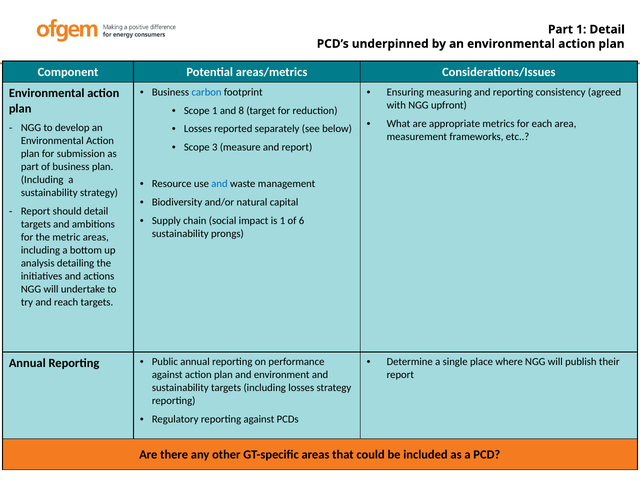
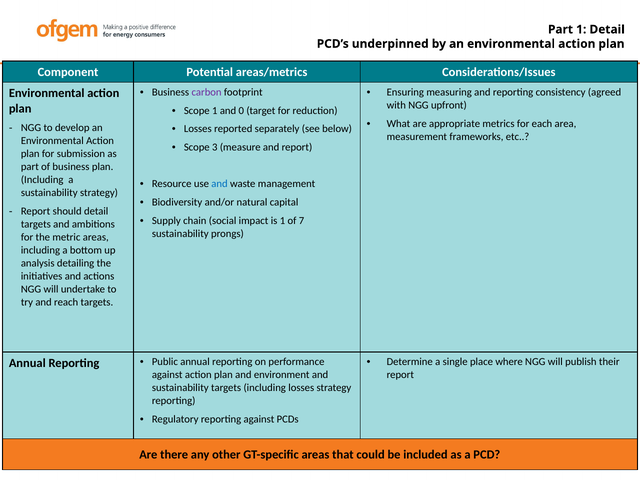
carbon colour: blue -> purple
8: 8 -> 0
6: 6 -> 7
